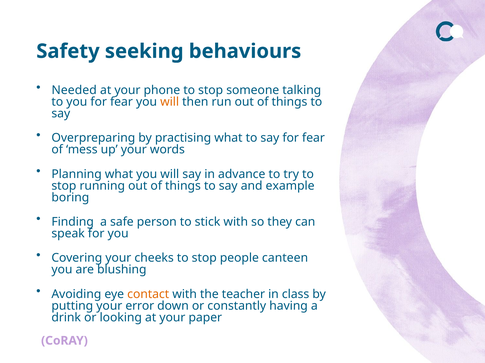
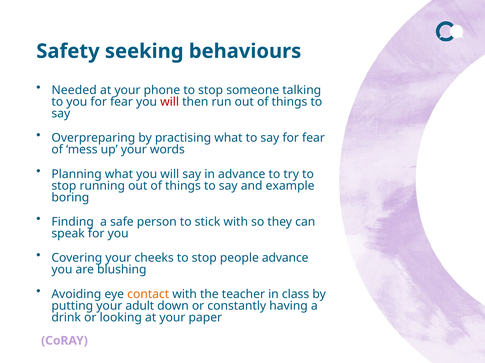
will at (170, 102) colour: orange -> red
people canteen: canteen -> advance
error: error -> adult
